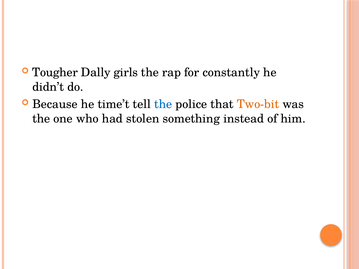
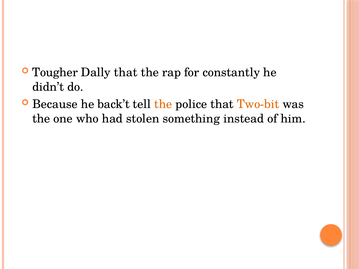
Dally girls: girls -> that
time’t: time’t -> back’t
the at (163, 104) colour: blue -> orange
